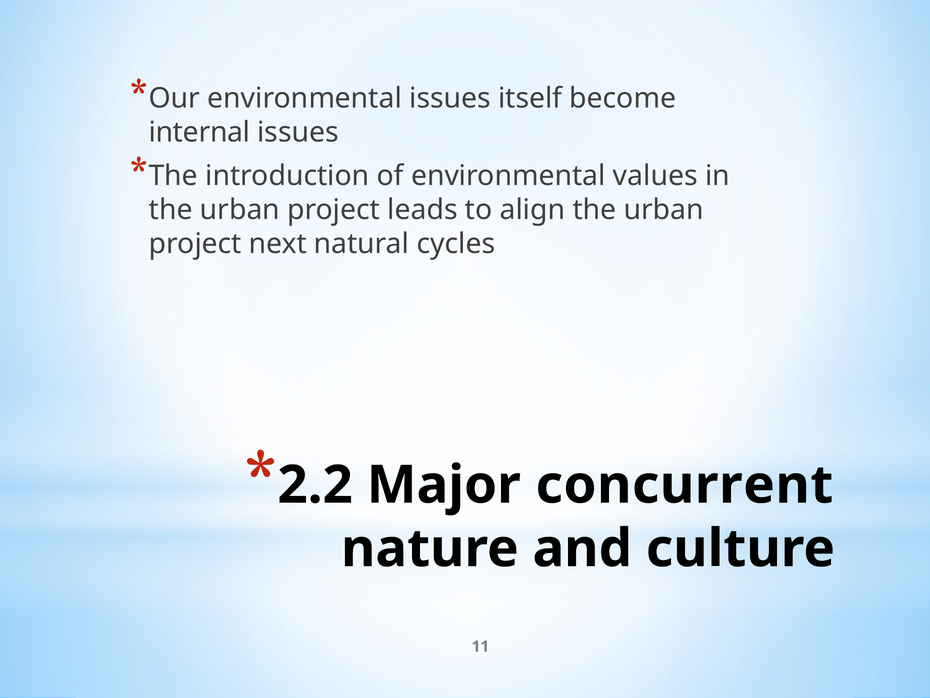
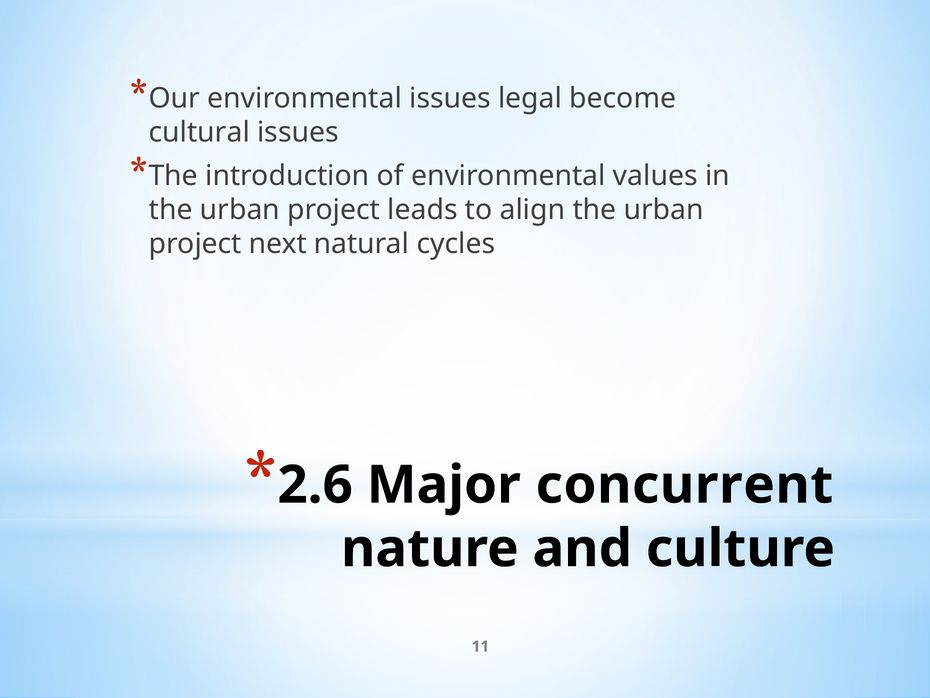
itself: itself -> legal
internal: internal -> cultural
2.2: 2.2 -> 2.6
